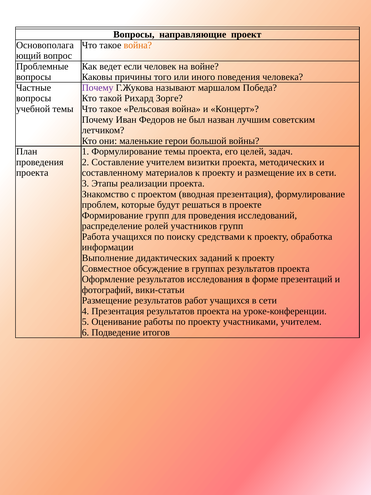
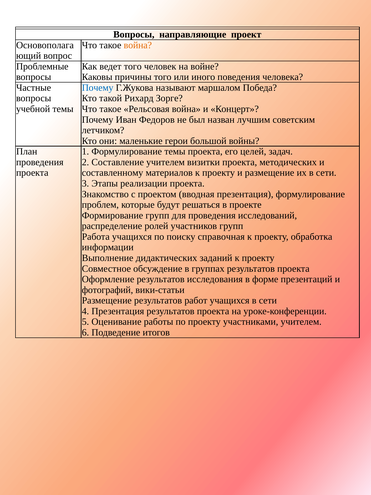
ведет если: если -> того
Почему at (98, 88) colour: purple -> blue
средствами: средствами -> справочная
